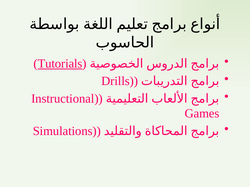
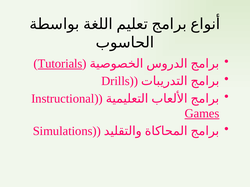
Games underline: none -> present
